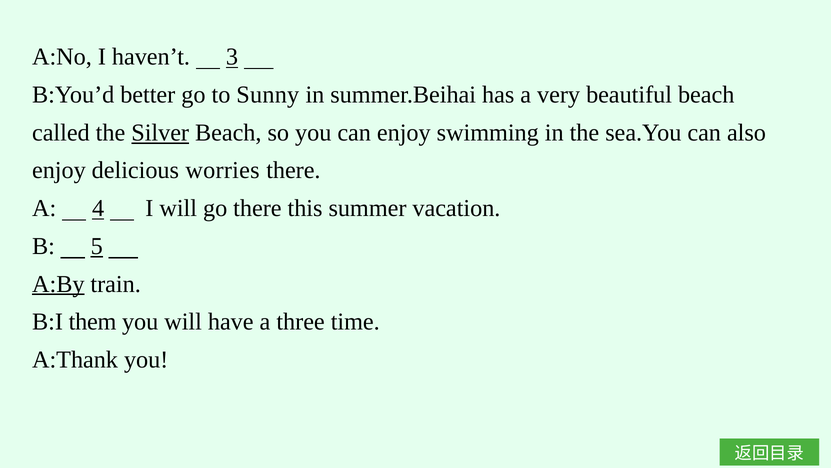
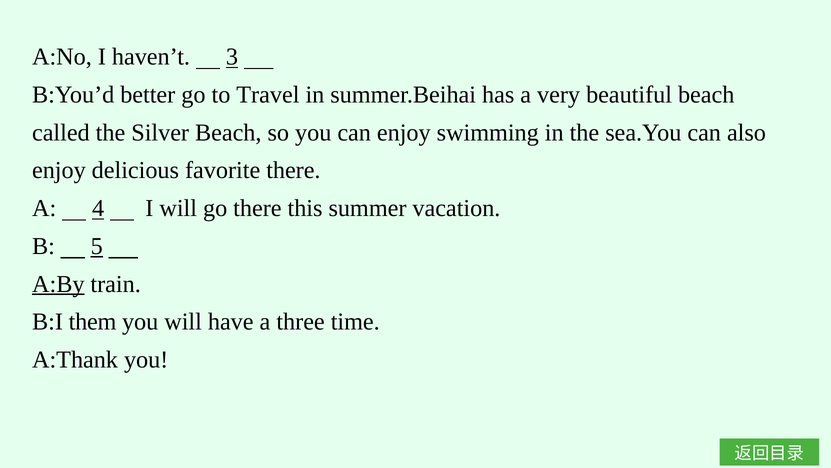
Sunny: Sunny -> Travel
Silver underline: present -> none
worries: worries -> favorite
